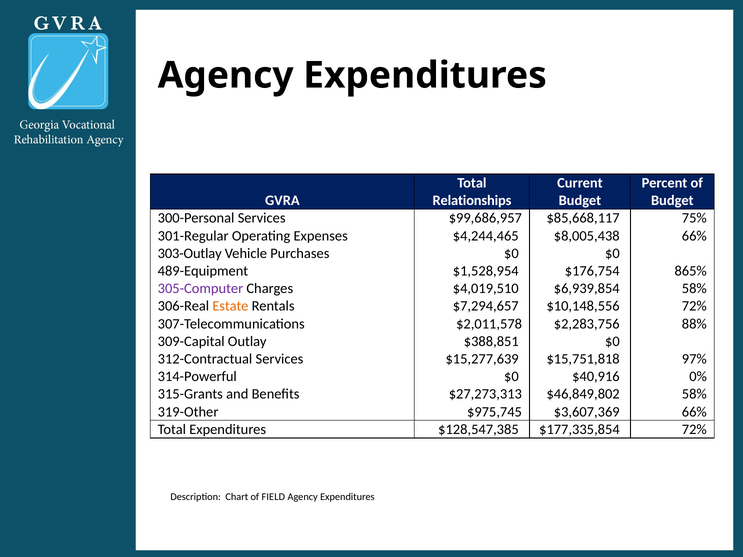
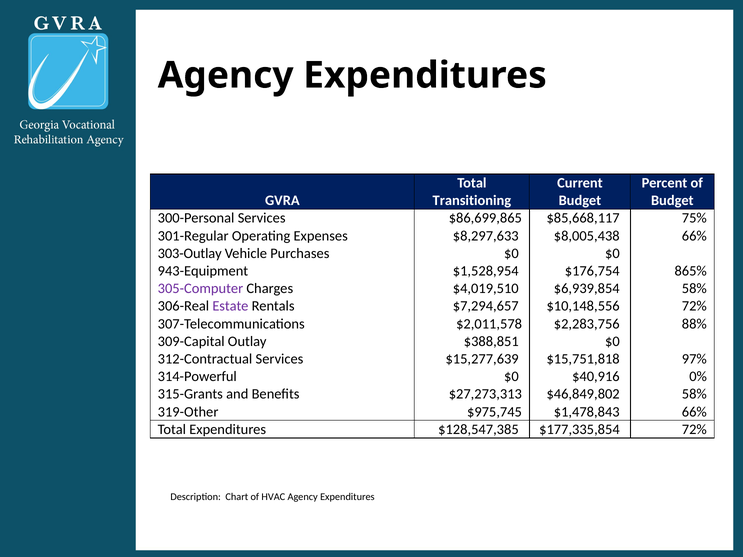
Relationships: Relationships -> Transitioning
$99,686,957: $99,686,957 -> $86,699,865
$4,244,465: $4,244,465 -> $8,297,633
489-Equipment: 489-Equipment -> 943-Equipment
Estate colour: orange -> purple
$3,607,369: $3,607,369 -> $1,478,843
FIELD: FIELD -> HVAC
